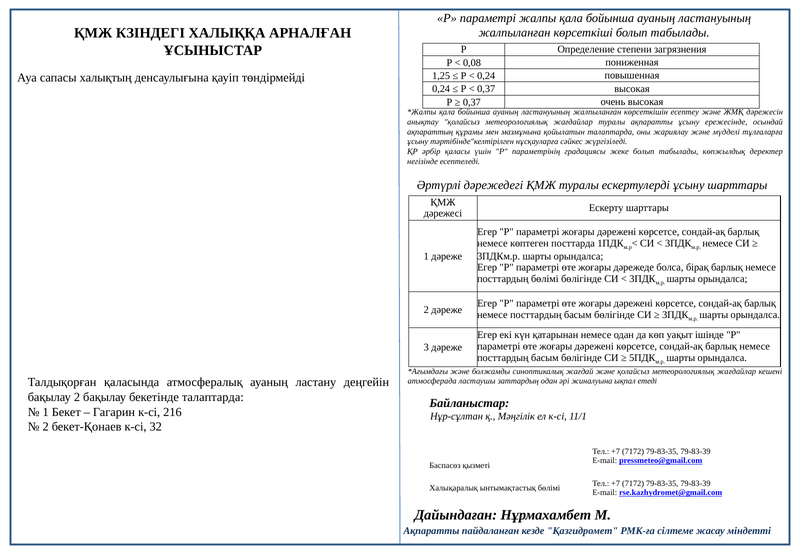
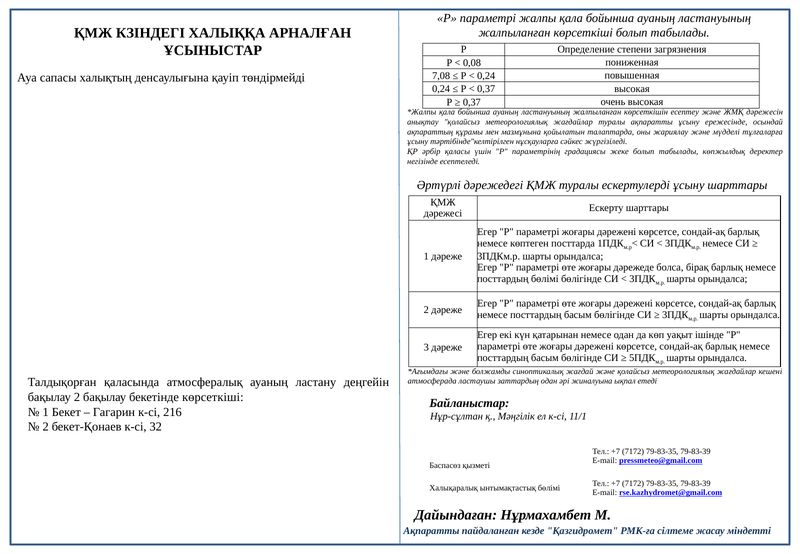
1,25: 1,25 -> 7,08
бекетінде талаптарда: талаптарда -> көрсеткіші
